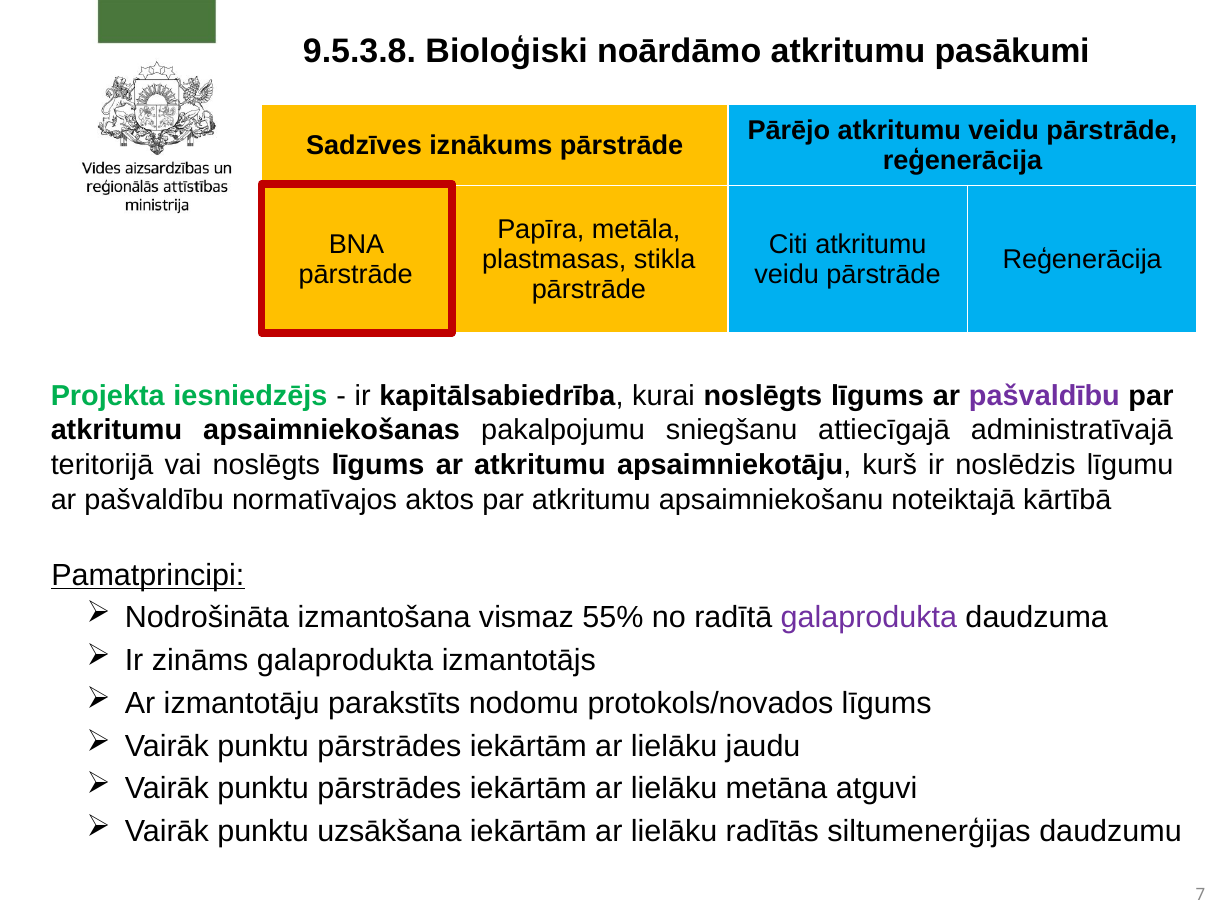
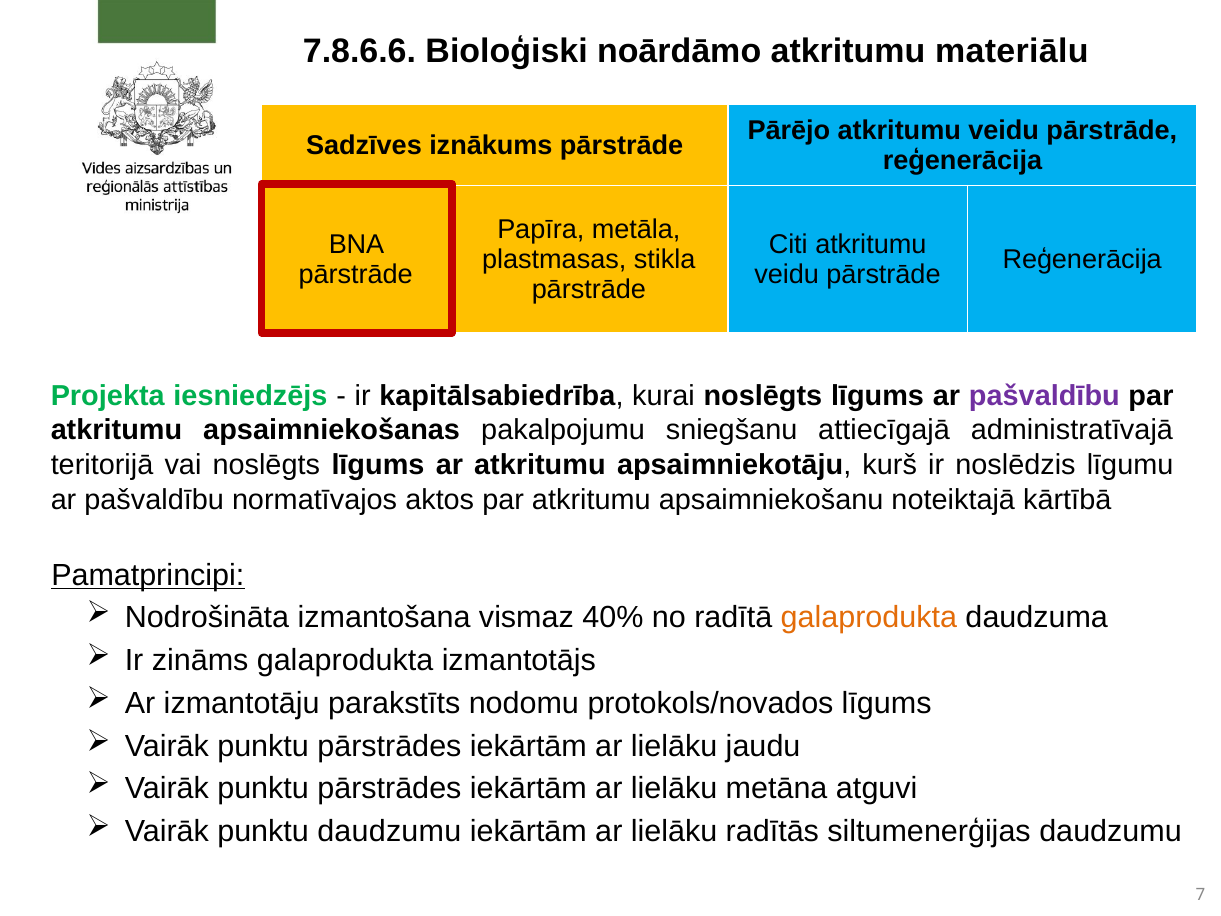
9.5.3.8: 9.5.3.8 -> 7.8.6.6
pasākumi: pasākumi -> materiālu
55%: 55% -> 40%
galaprodukta at (869, 618) colour: purple -> orange
punktu uzsākšana: uzsākšana -> daudzumu
